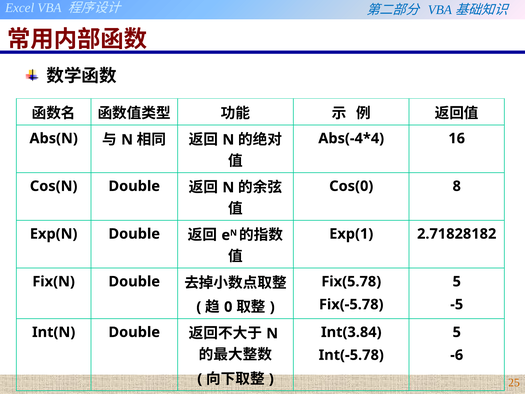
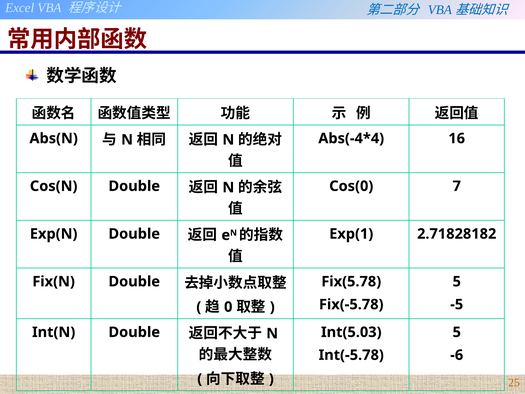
8: 8 -> 7
Int(3.84: Int(3.84 -> Int(5.03
